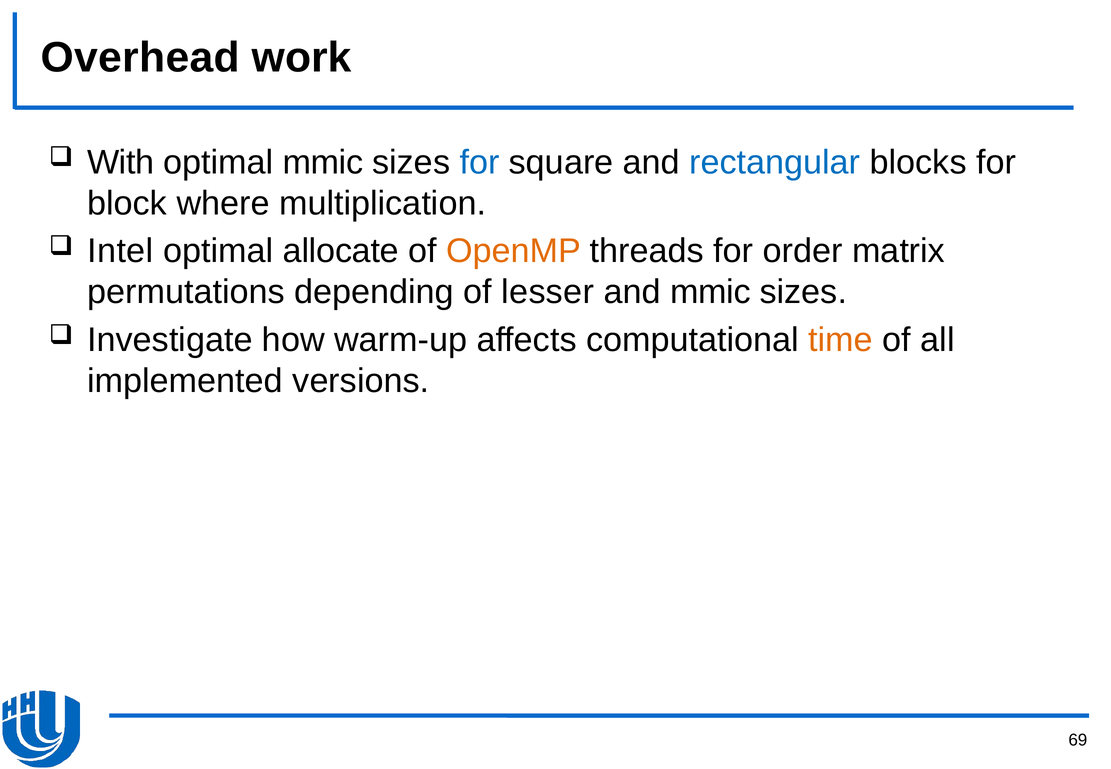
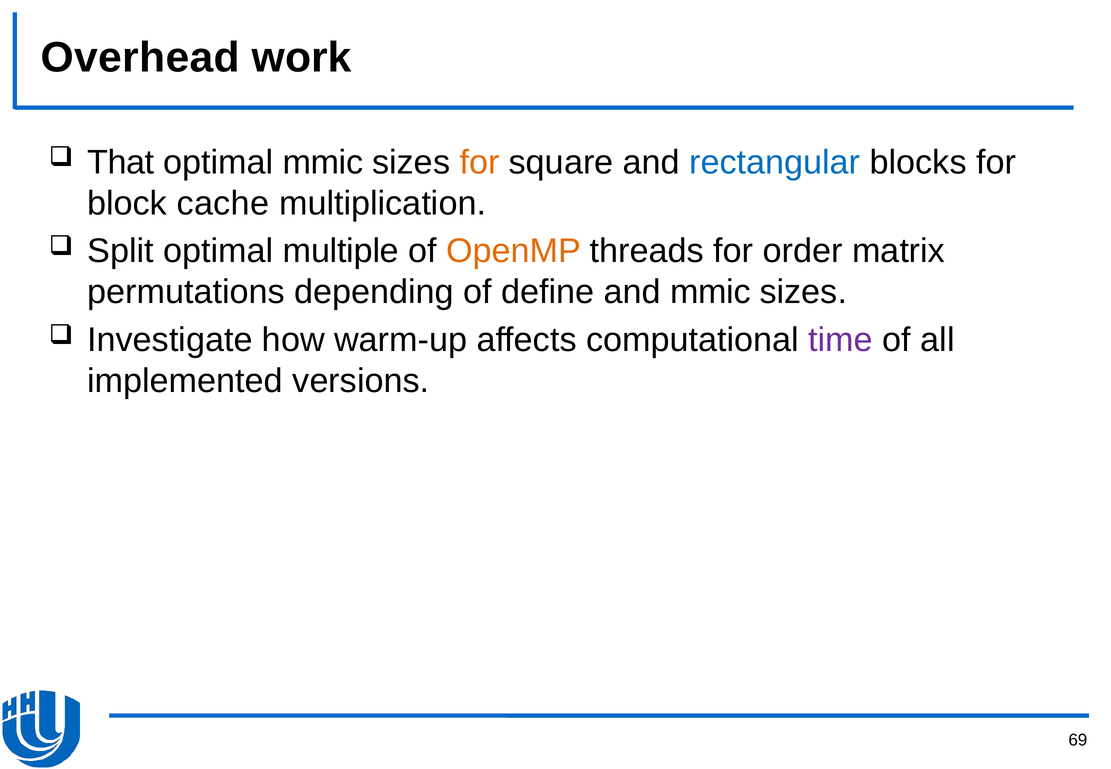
With: With -> That
for at (479, 162) colour: blue -> orange
where: where -> cache
Intel: Intel -> Split
allocate: allocate -> multiple
lesser: lesser -> define
time colour: orange -> purple
